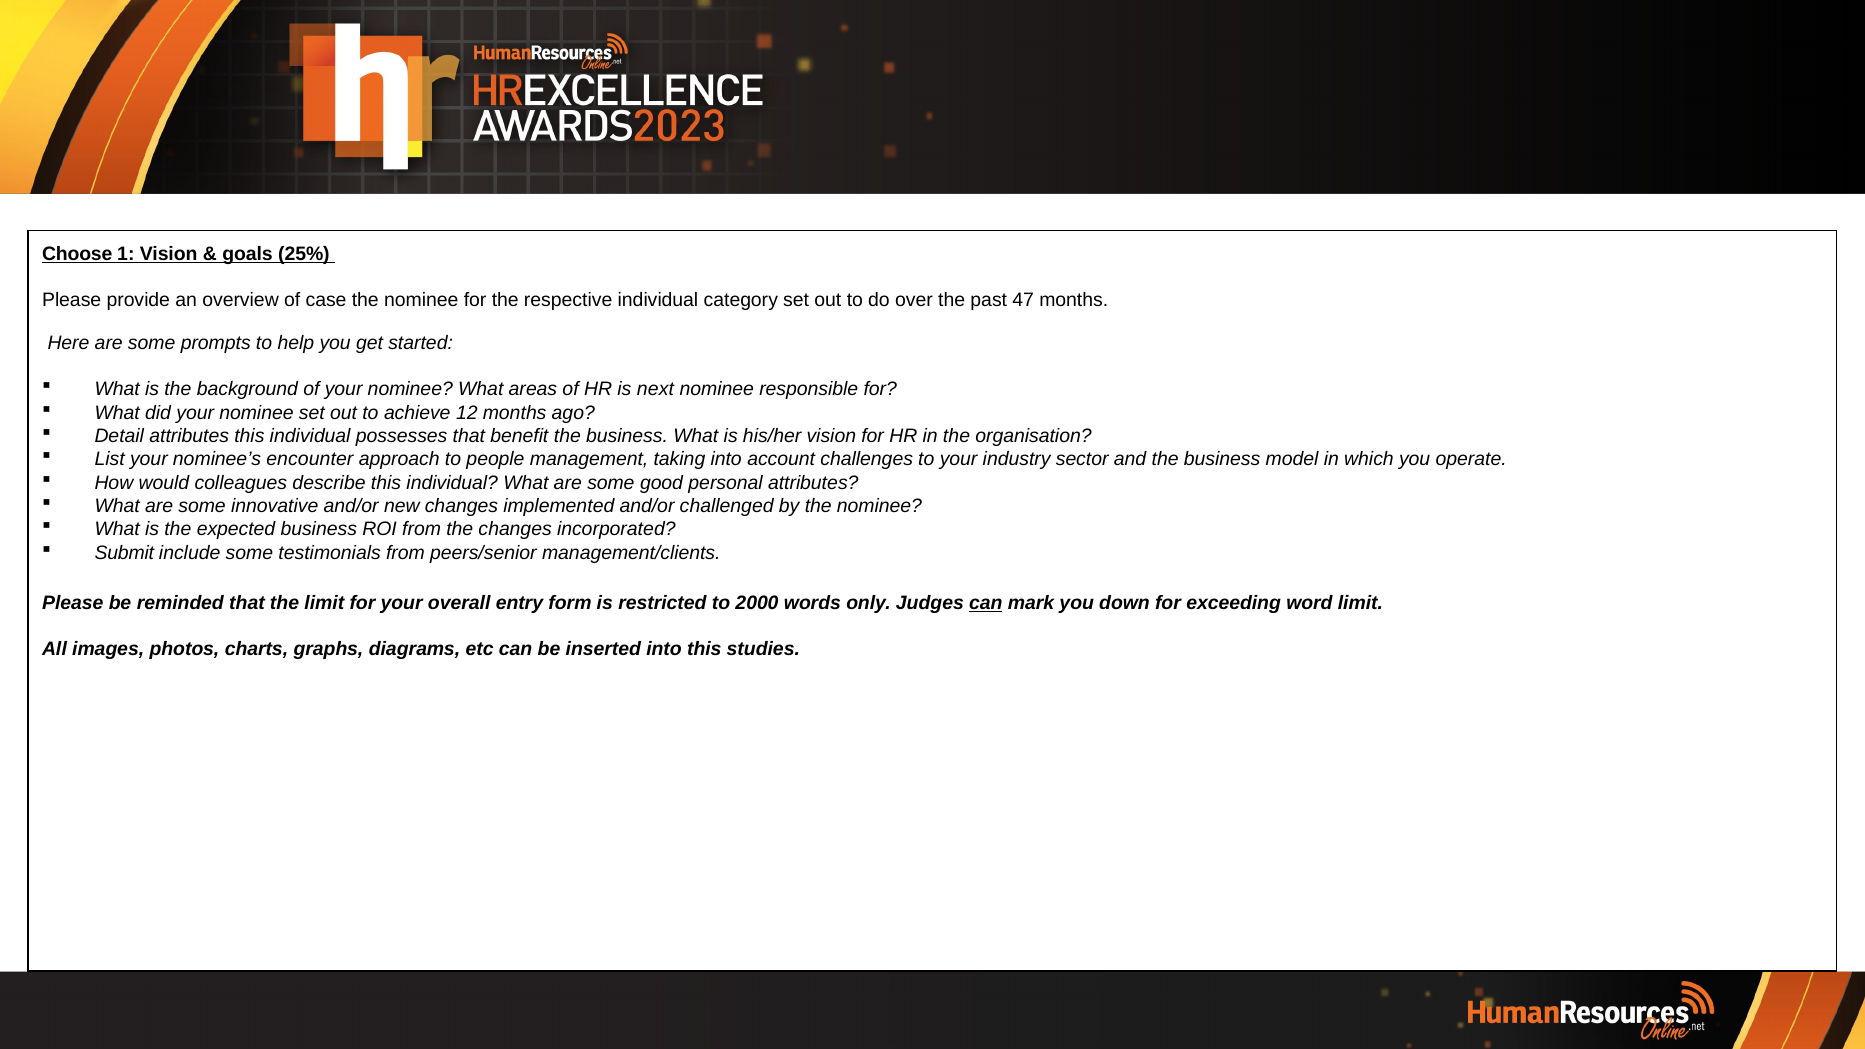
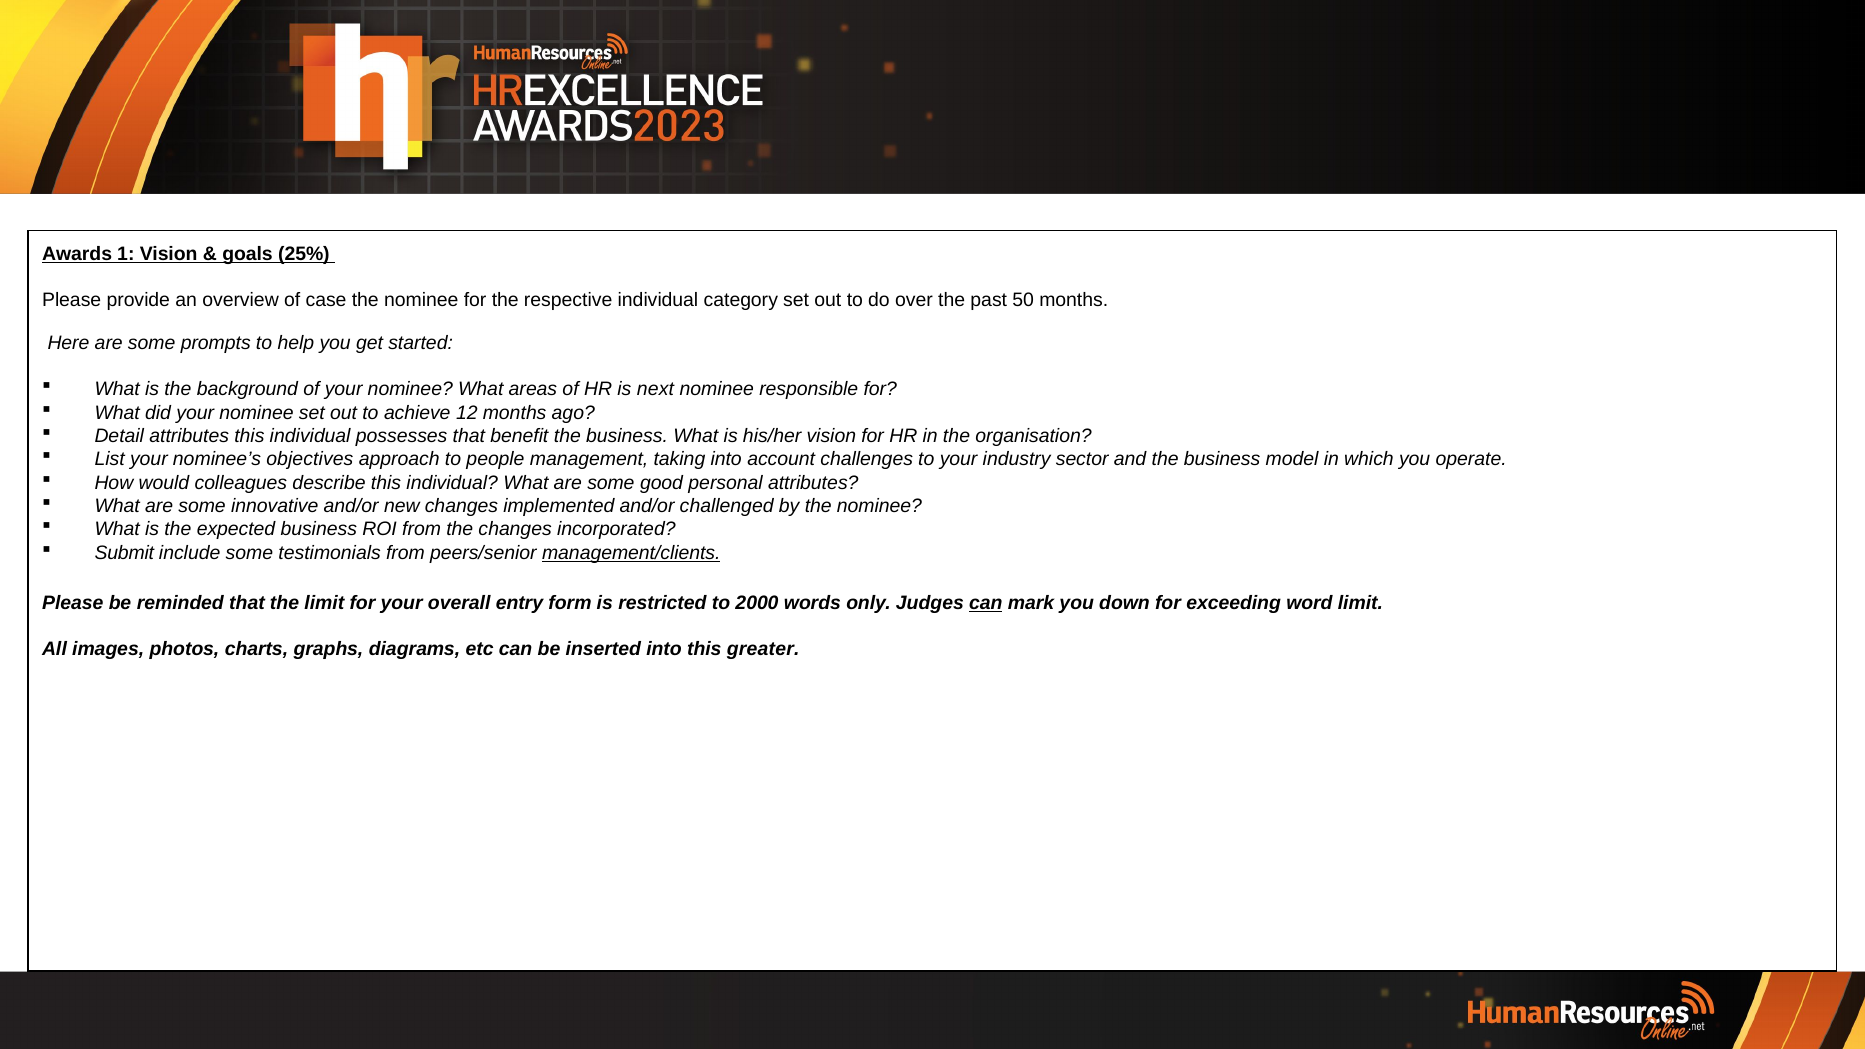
Choose: Choose -> Awards
47: 47 -> 50
encounter: encounter -> objectives
management/clients underline: none -> present
studies: studies -> greater
